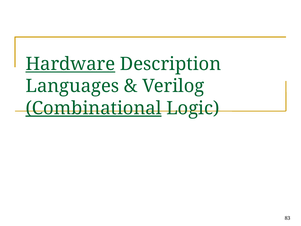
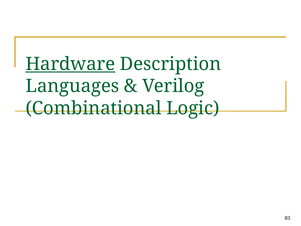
Combinational underline: present -> none
